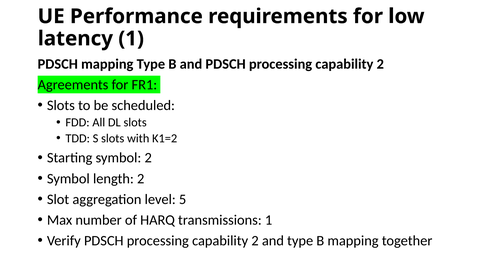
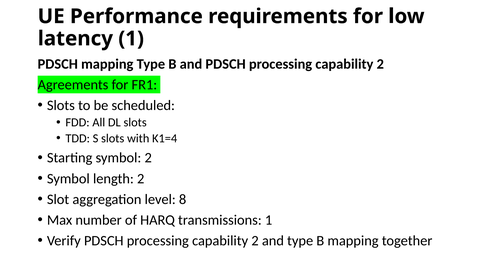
K1=2: K1=2 -> K1=4
5: 5 -> 8
